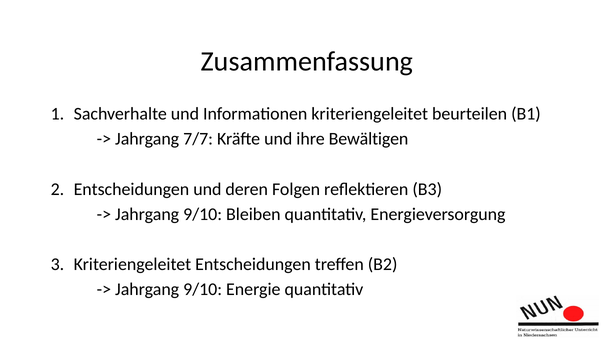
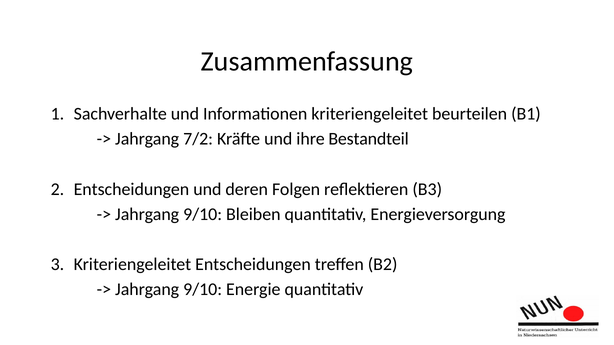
7/7: 7/7 -> 7/2
Bewältigen: Bewältigen -> Bestandteil
